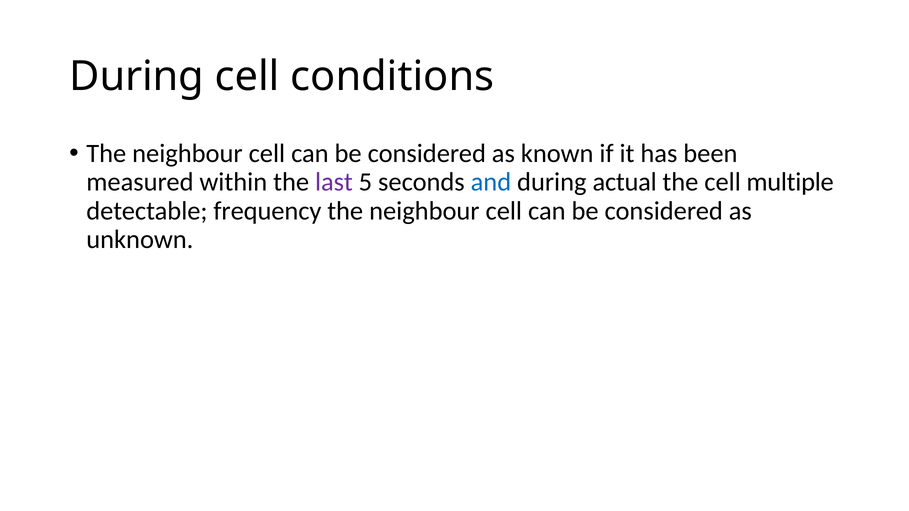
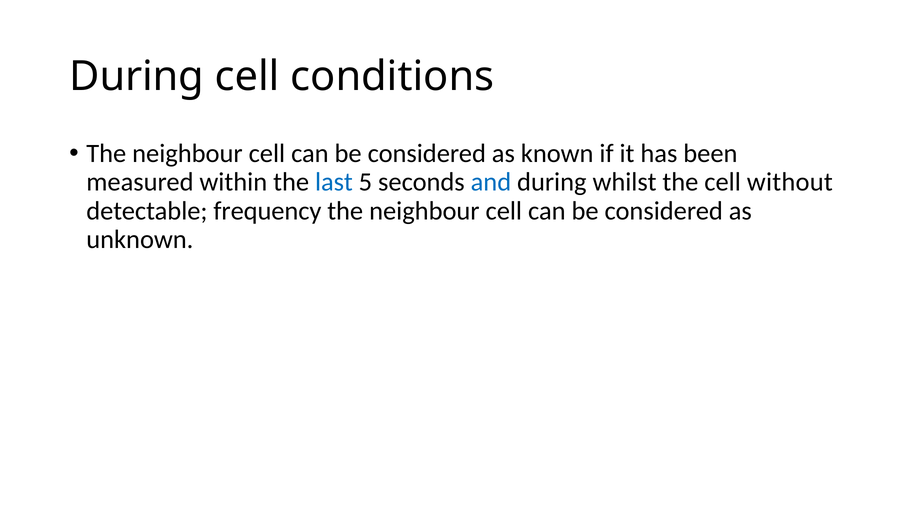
last colour: purple -> blue
actual: actual -> whilst
multiple: multiple -> without
